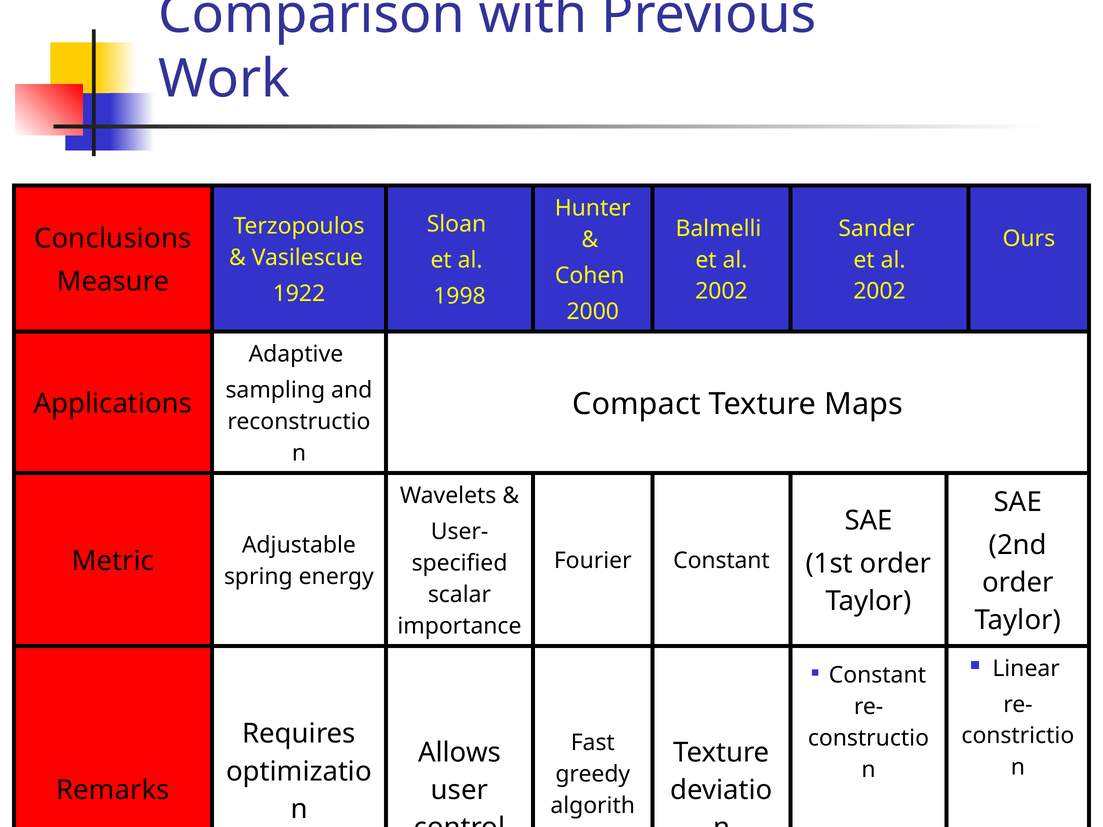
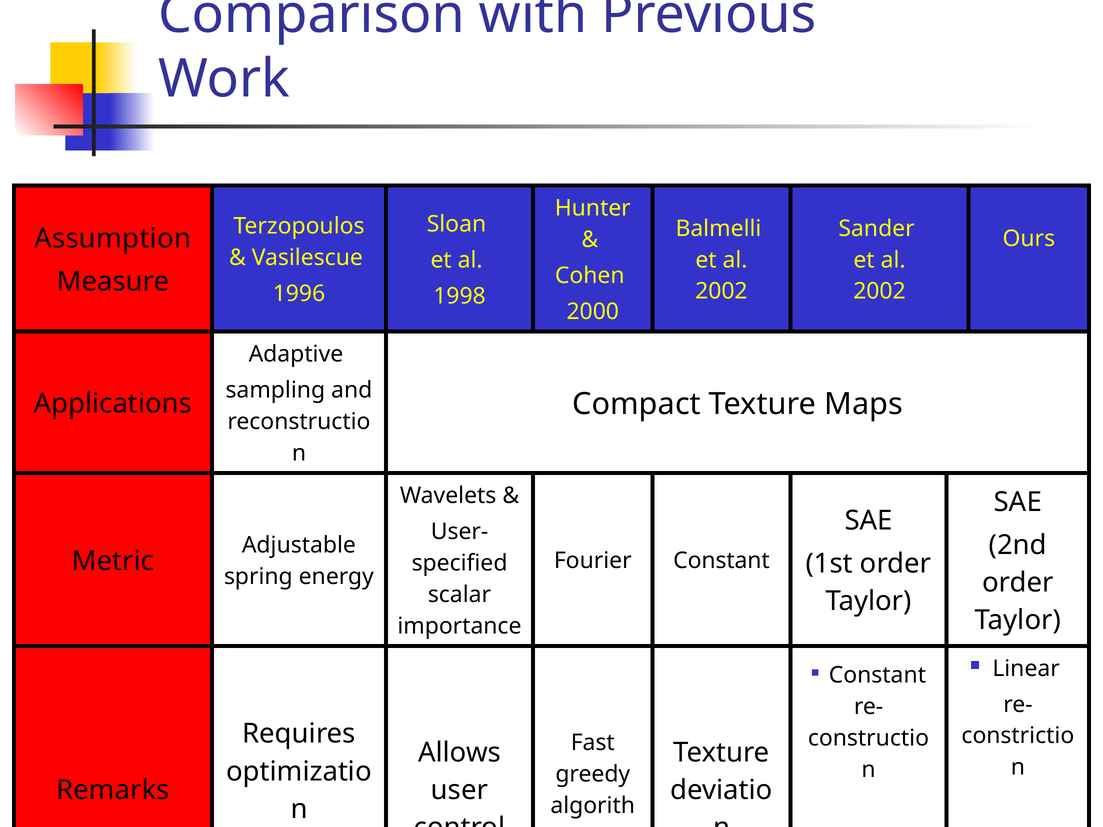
Conclusions: Conclusions -> Assumption
1922: 1922 -> 1996
